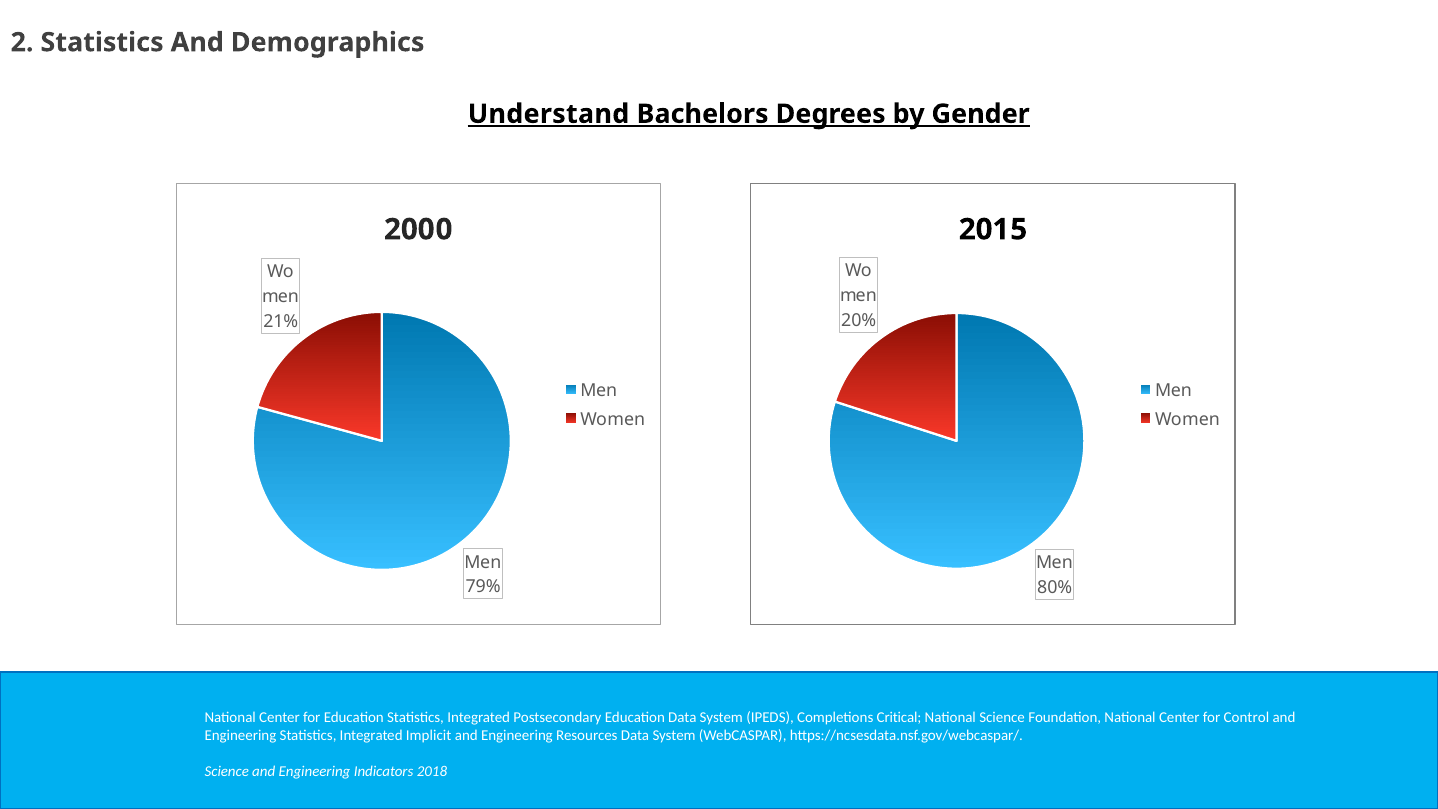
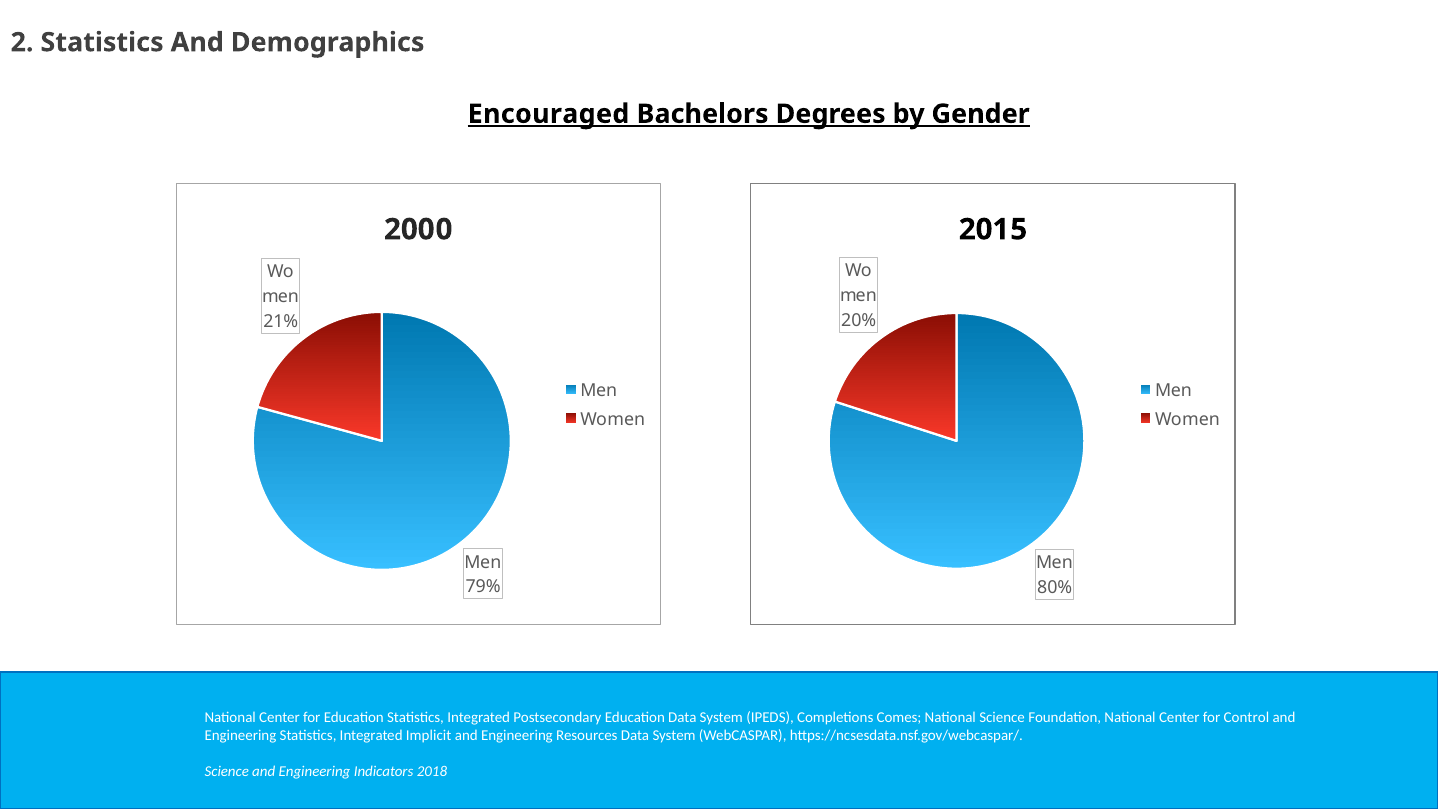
Understand: Understand -> Encouraged
Critical: Critical -> Comes
